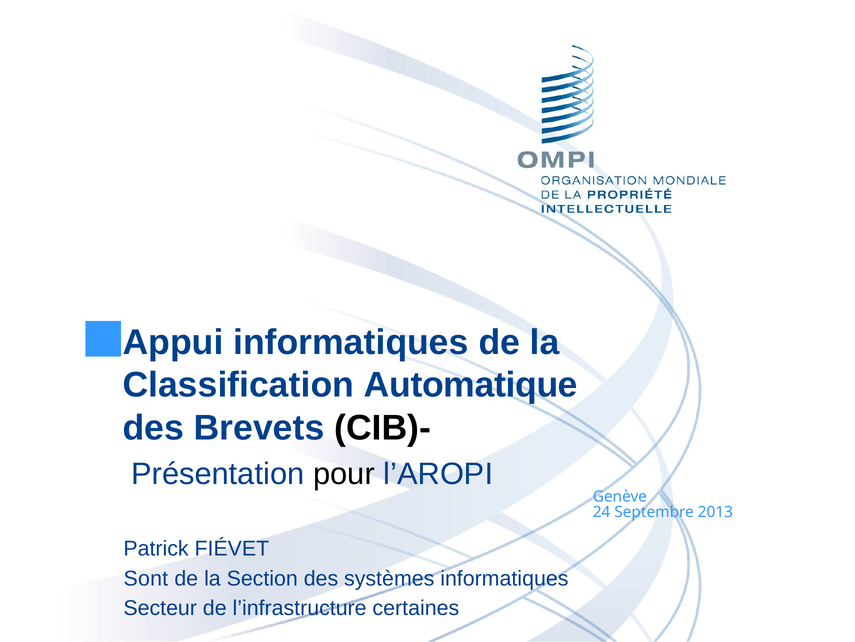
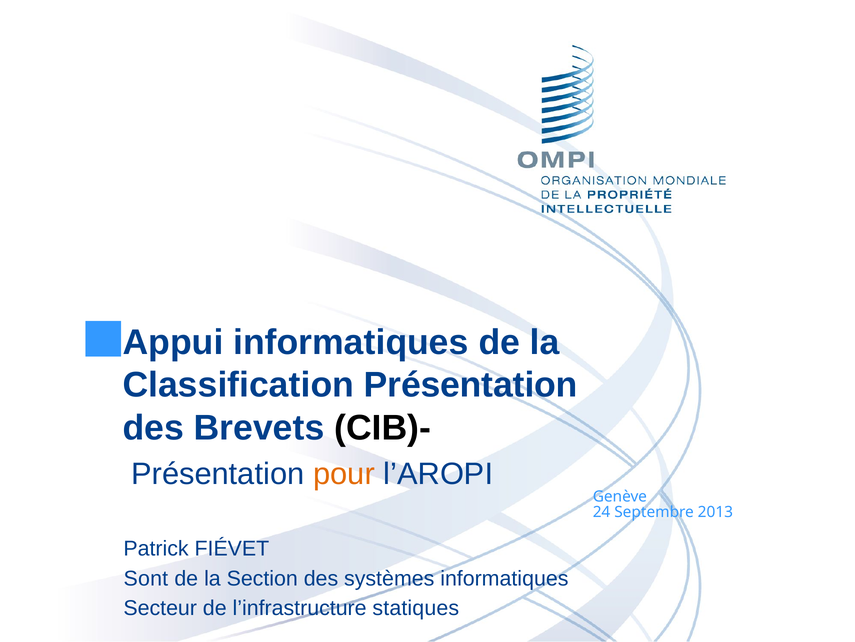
Classification Automatique: Automatique -> Présentation
pour colour: black -> orange
certaines: certaines -> statiques
